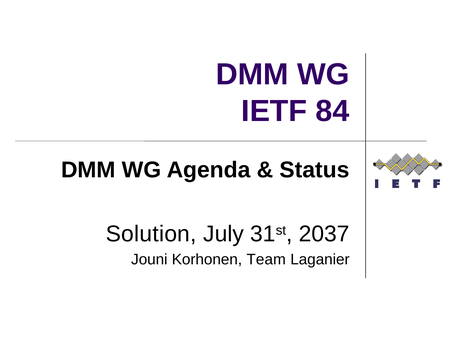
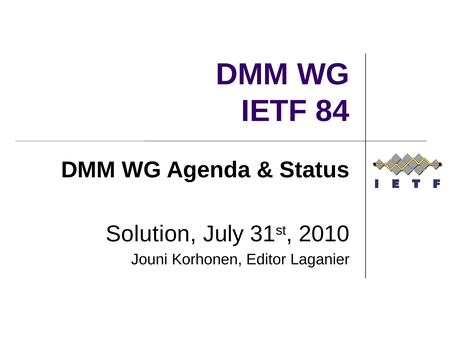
2037: 2037 -> 2010
Team: Team -> Editor
